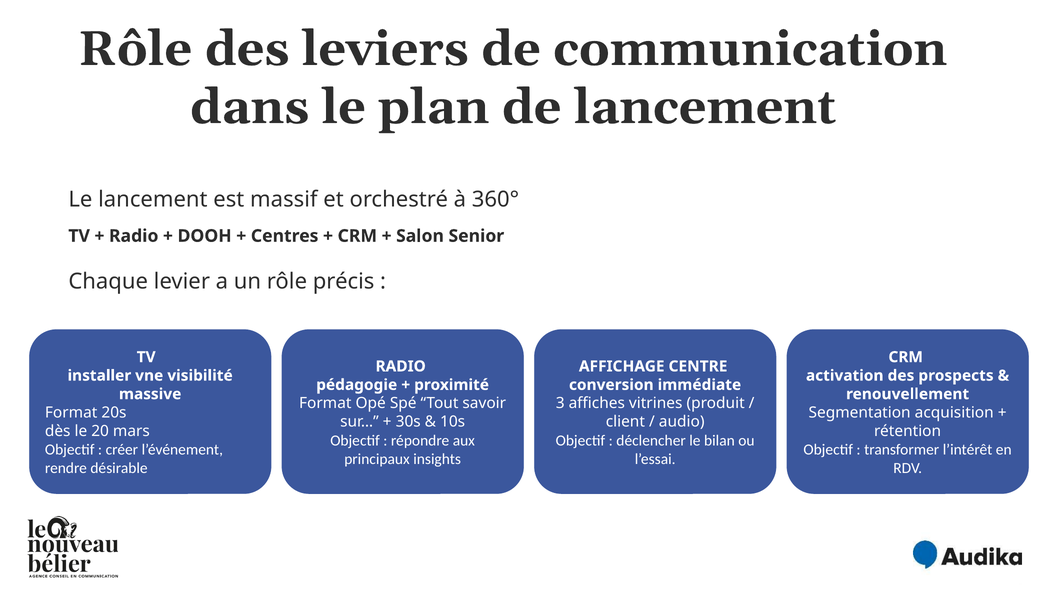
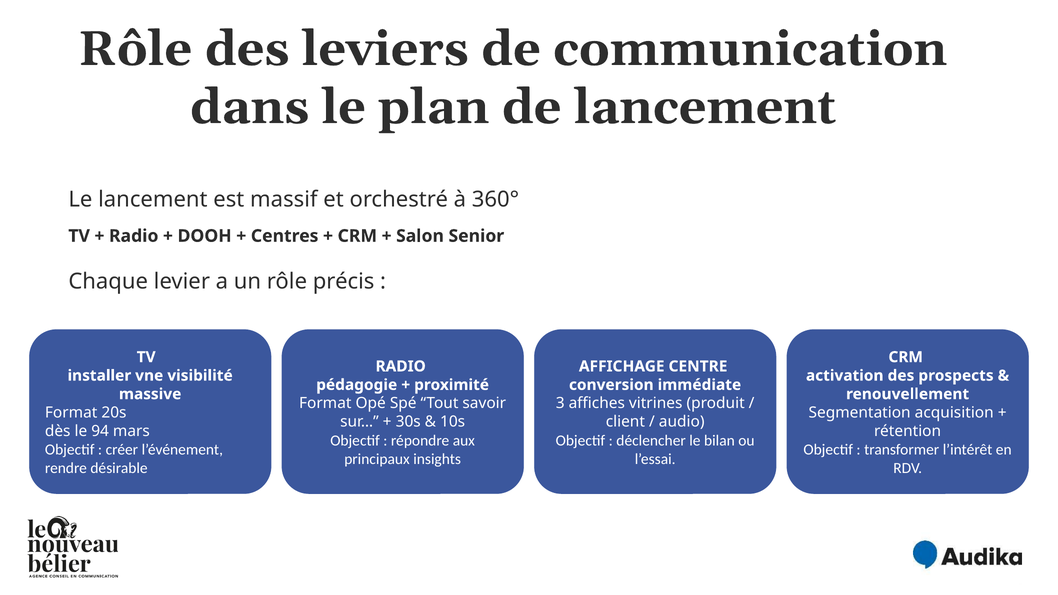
20: 20 -> 94
